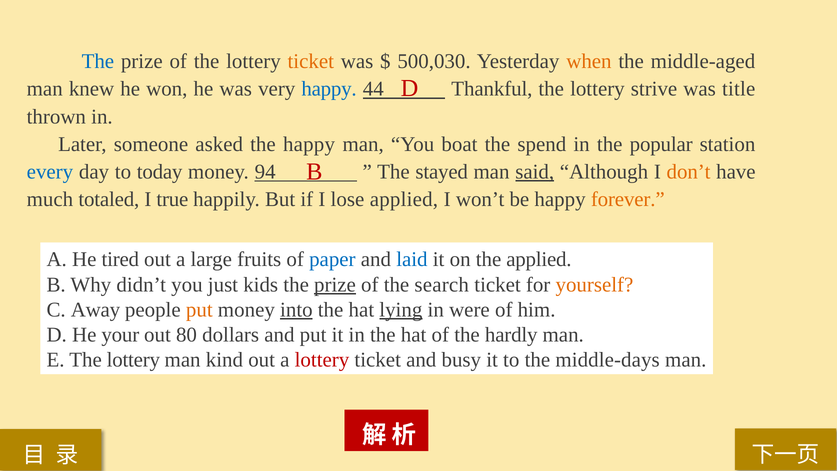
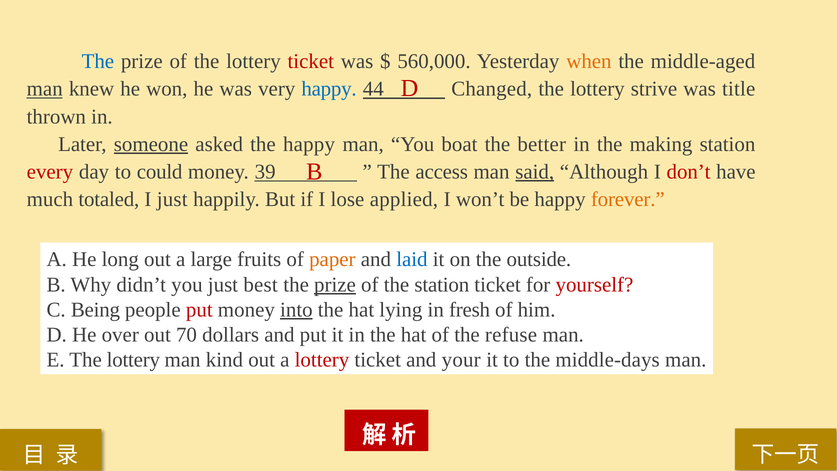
ticket at (311, 61) colour: orange -> red
500,030: 500,030 -> 560,000
man at (45, 89) underline: none -> present
Thankful: Thankful -> Changed
someone underline: none -> present
spend: spend -> better
popular: popular -> making
every colour: blue -> red
today: today -> could
94: 94 -> 39
stayed: stayed -> access
don’t colour: orange -> red
I true: true -> just
tired: tired -> long
paper colour: blue -> orange
the applied: applied -> outside
kids: kids -> best
the search: search -> station
yourself colour: orange -> red
Away: Away -> Being
put at (199, 310) colour: orange -> red
lying underline: present -> none
were: were -> fresh
your: your -> over
80: 80 -> 70
hardly: hardly -> refuse
busy: busy -> your
